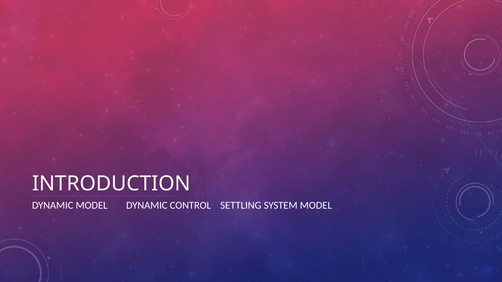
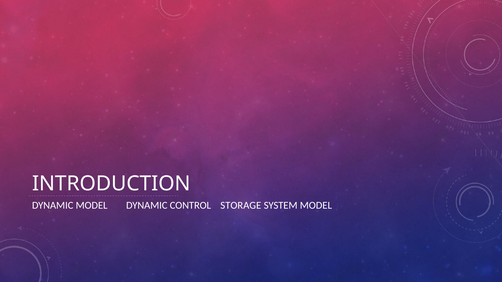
SETTLING: SETTLING -> STORAGE
